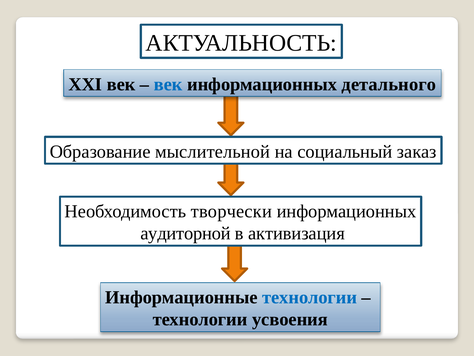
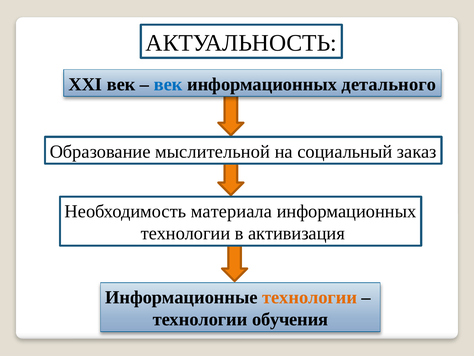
творчески: творчески -> материала
аудиторной at (186, 233): аудиторной -> технологии
технологии at (310, 297) colour: blue -> orange
усвоения: усвоения -> обучения
